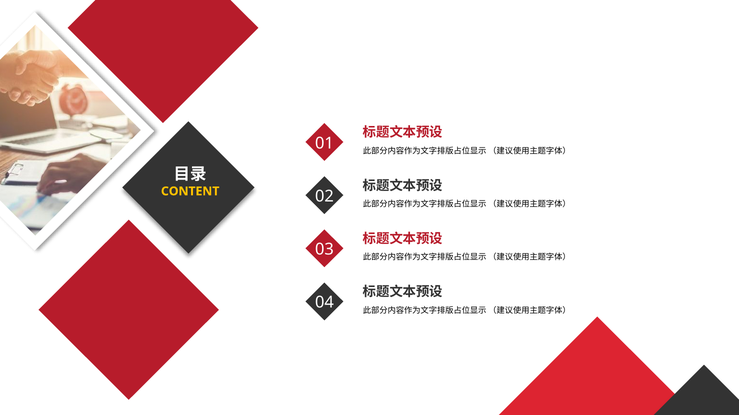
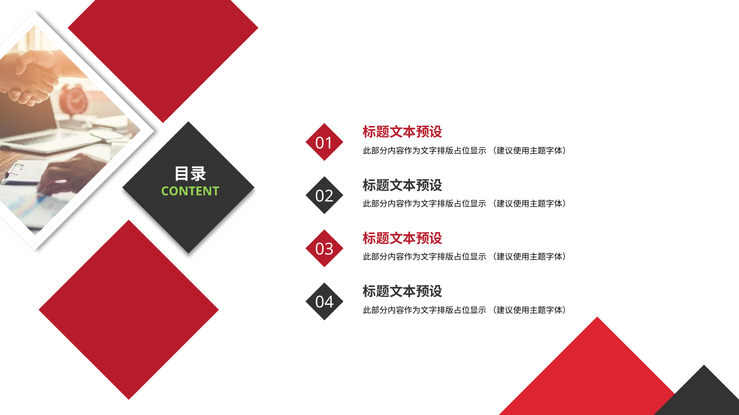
CONTENT colour: yellow -> light green
